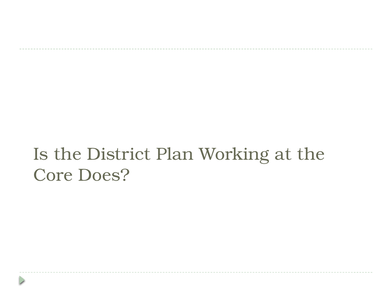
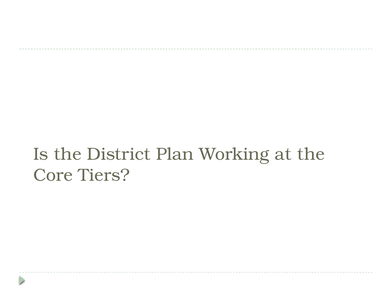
Does: Does -> Tiers
